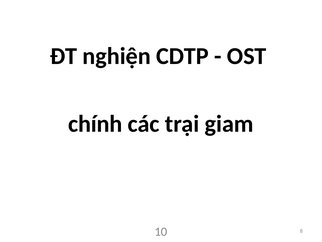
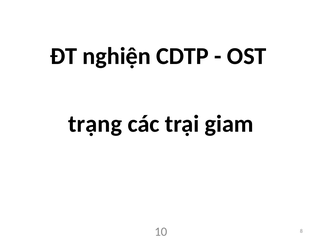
chính: chính -> trạng
